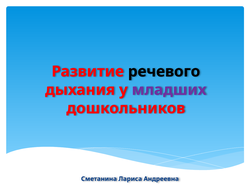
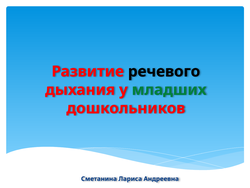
младших colour: purple -> green
